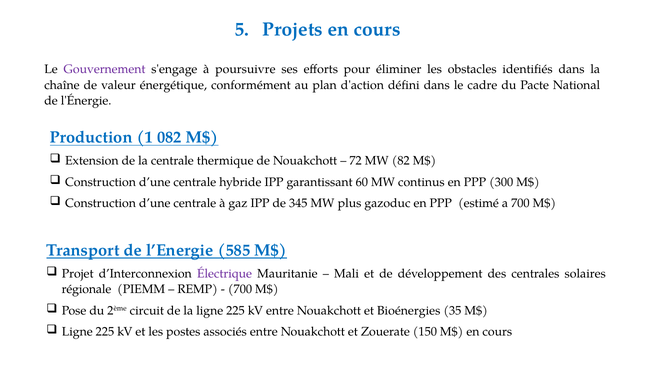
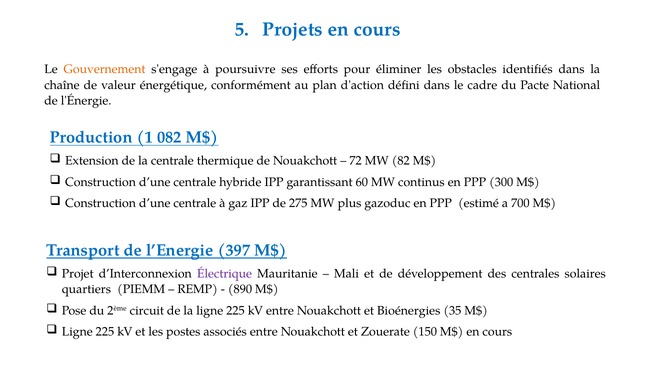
Gouvernement colour: purple -> orange
345: 345 -> 275
585: 585 -> 397
régionale: régionale -> quartiers
700 at (240, 289): 700 -> 890
